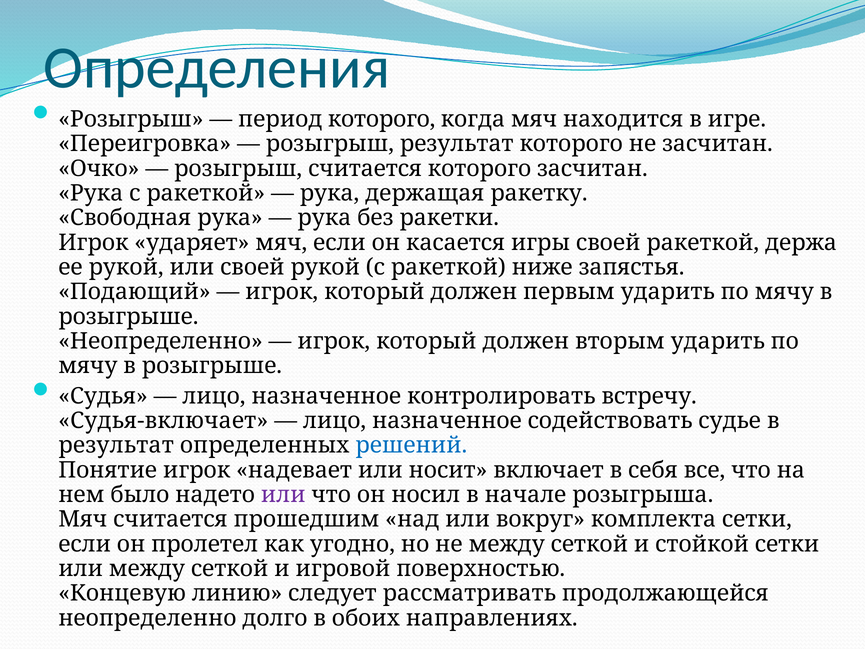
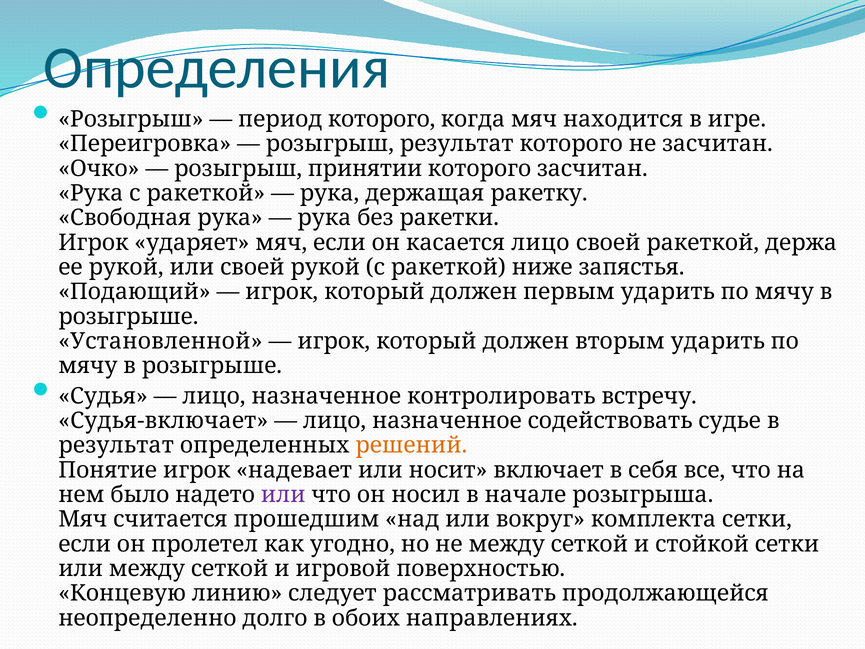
розыгрыш считается: считается -> принятии
касается игры: игры -> лицо
Неопределенно at (161, 341): Неопределенно -> Установленной
решений colour: blue -> orange
